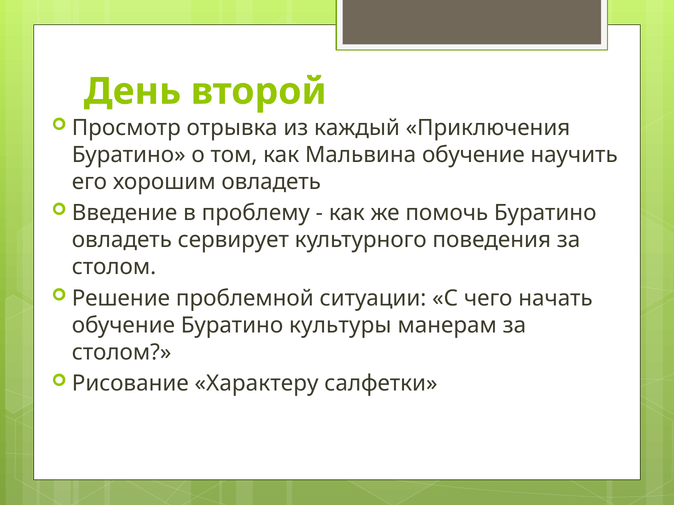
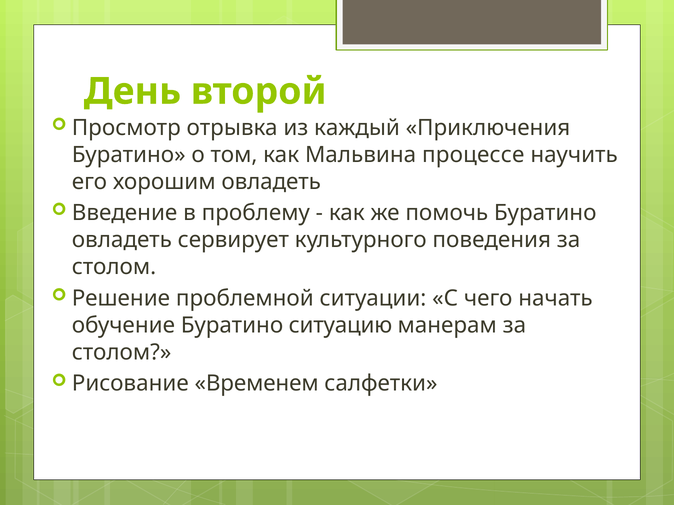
Мальвина обучение: обучение -> процессе
культуры: культуры -> ситуацию
Характеру: Характеру -> Временем
